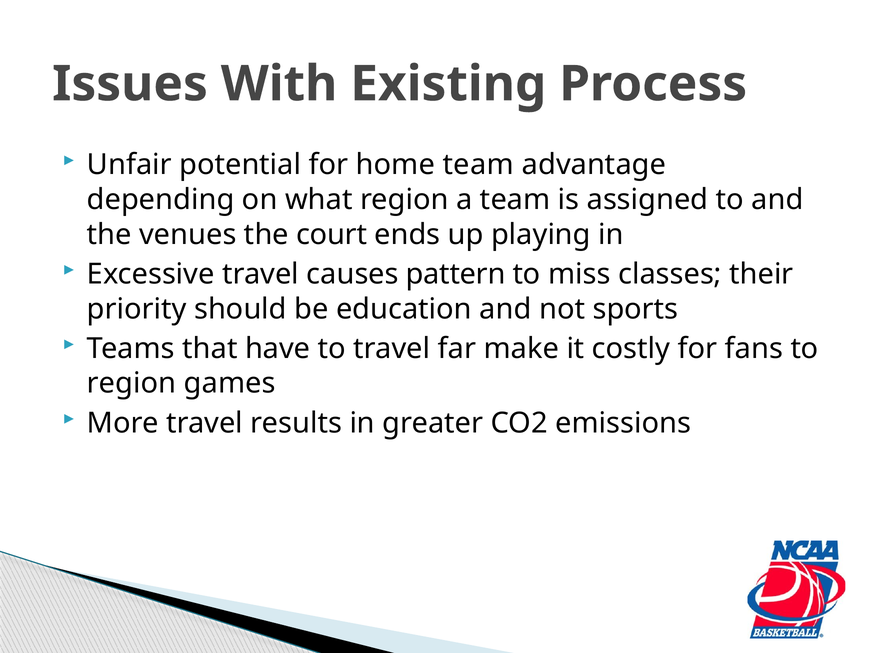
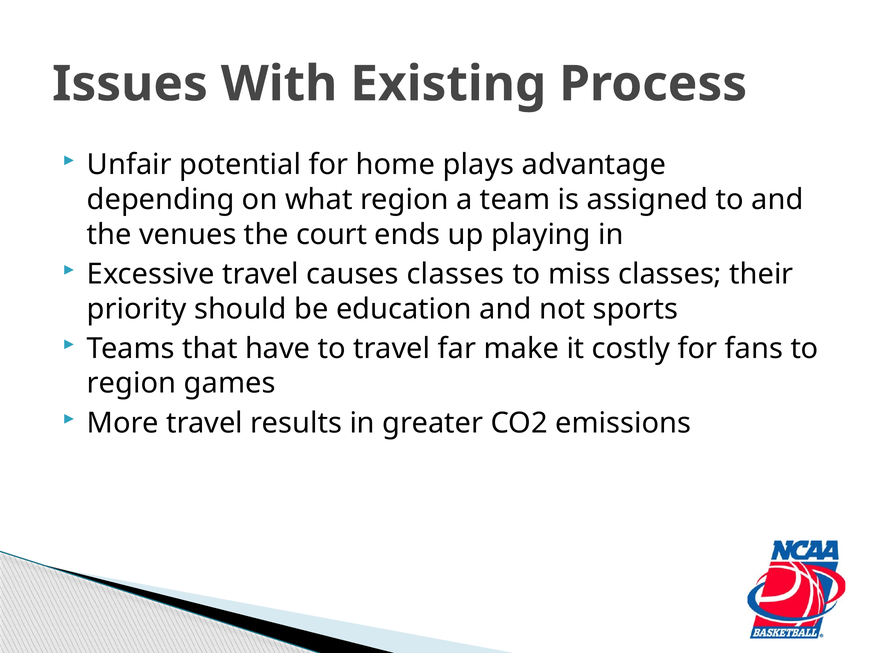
home team: team -> plays
causes pattern: pattern -> classes
